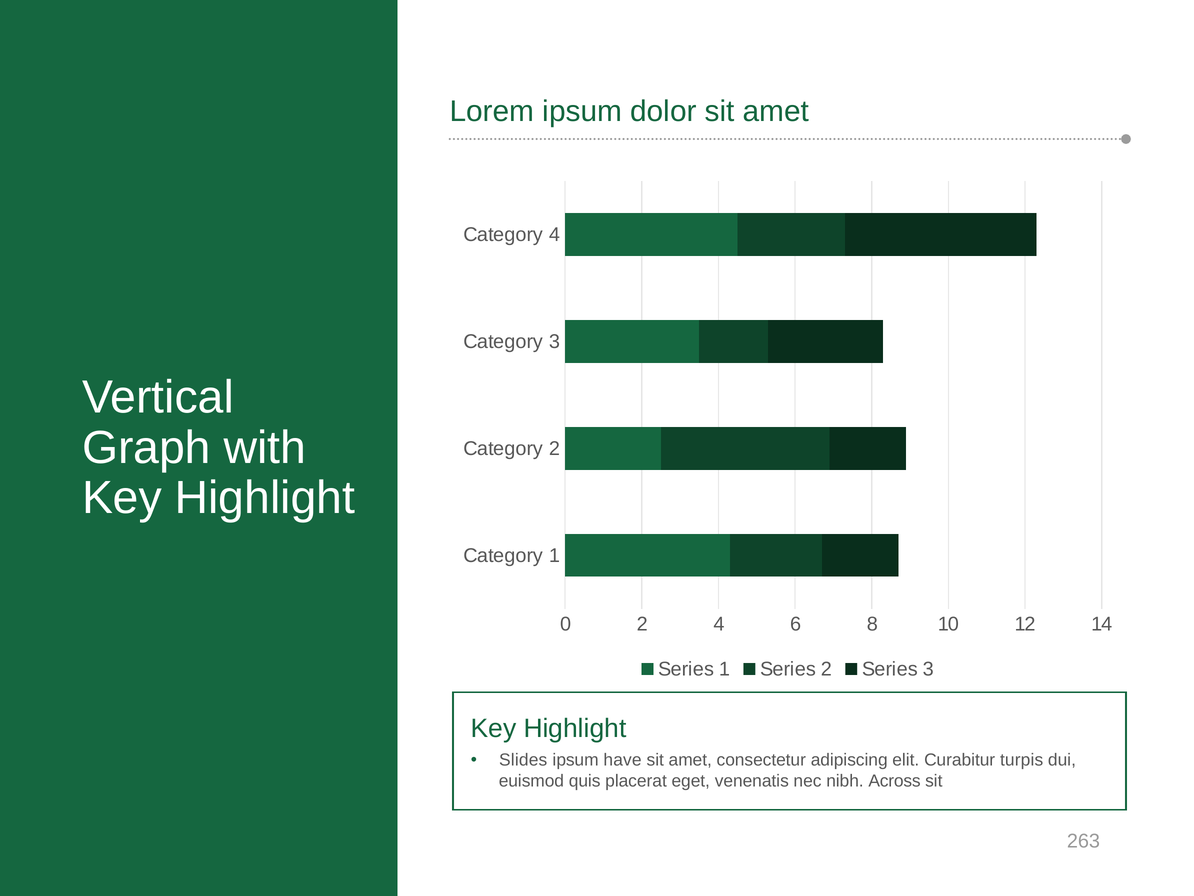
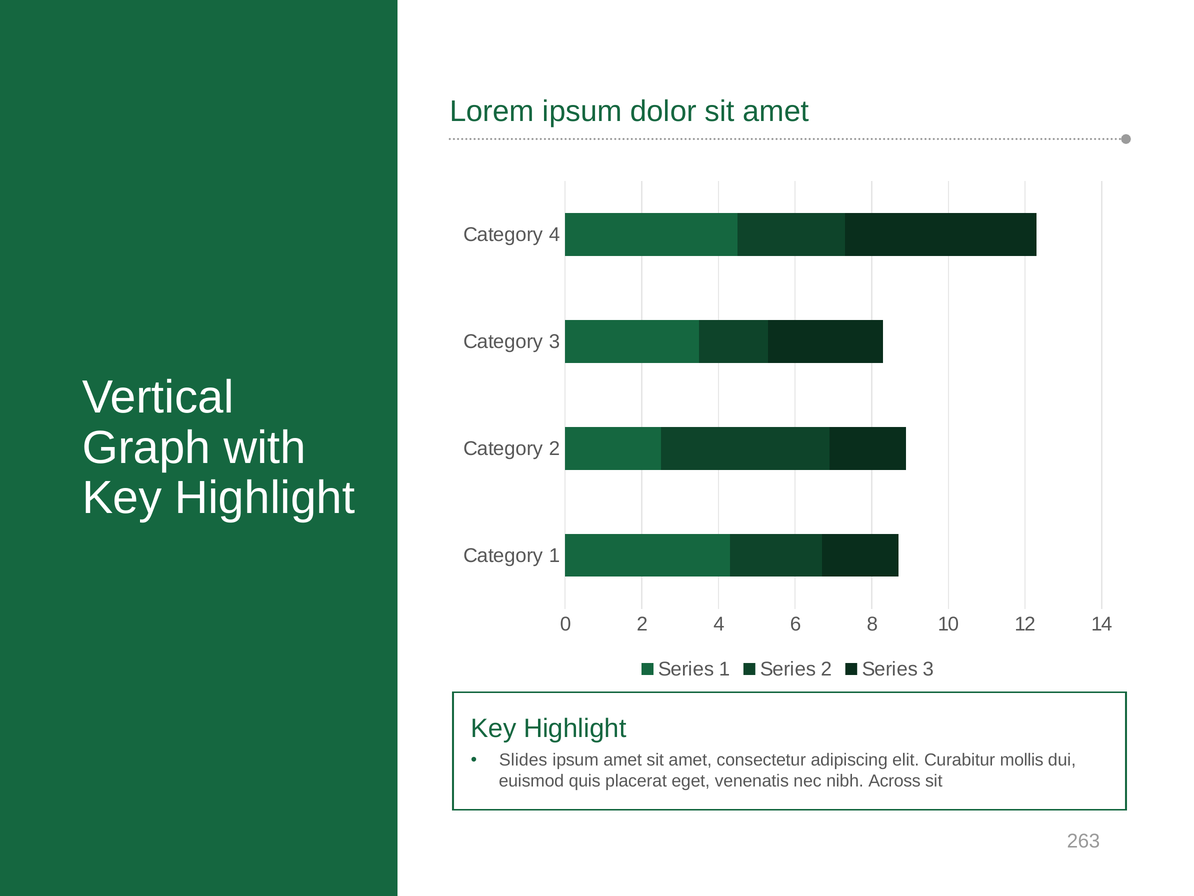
ipsum have: have -> amet
turpis: turpis -> mollis
